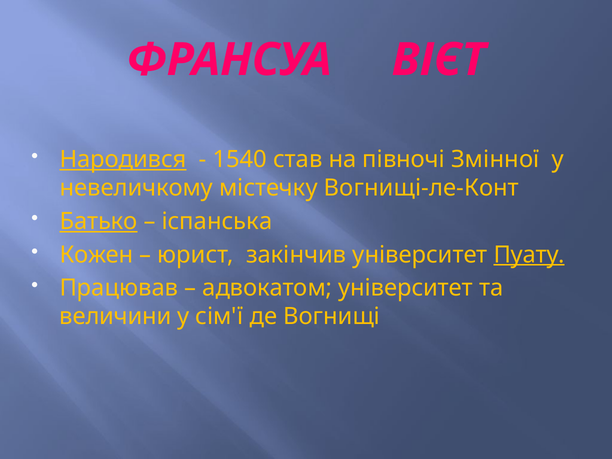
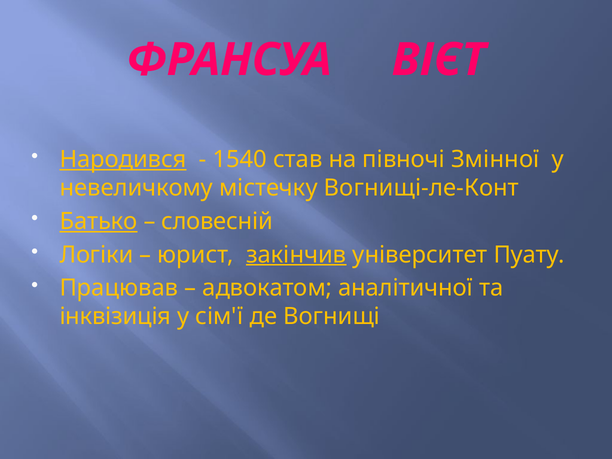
іспанська: іспанська -> словесній
Кожен: Кожен -> Логіки
закінчив underline: none -> present
Пуату underline: present -> none
адвокатом університет: університет -> аналітичної
величини: величини -> інквізиція
